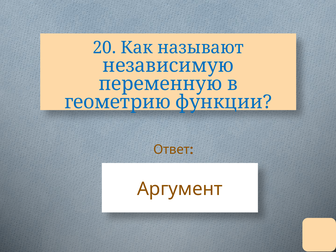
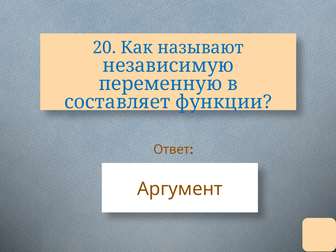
геометрию: геометрию -> составляет
